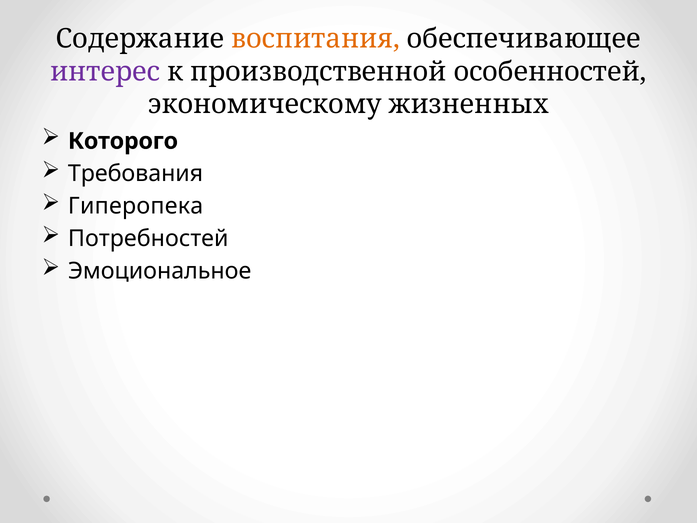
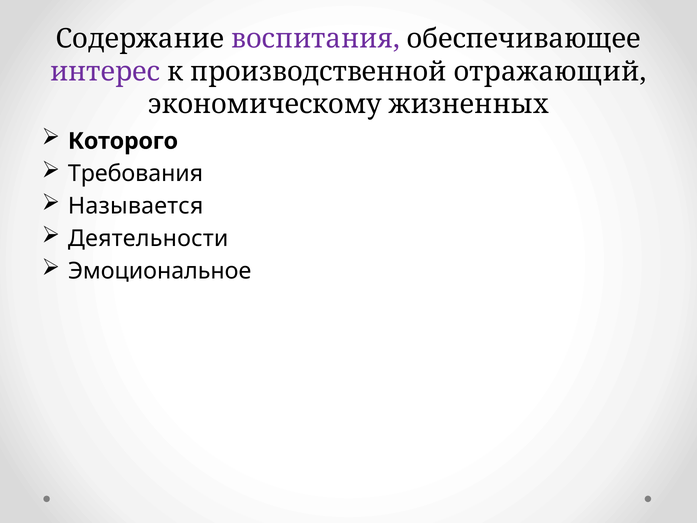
воспитания colour: orange -> purple
особенностей: особенностей -> отражающий
Гиперопека: Гиперопека -> Называется
Потребностей: Потребностей -> Деятельности
